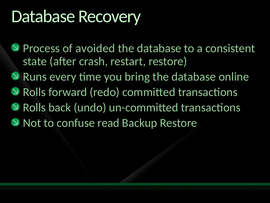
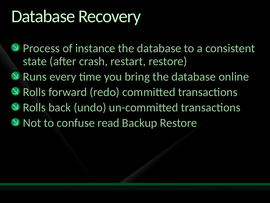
avoided: avoided -> instance
